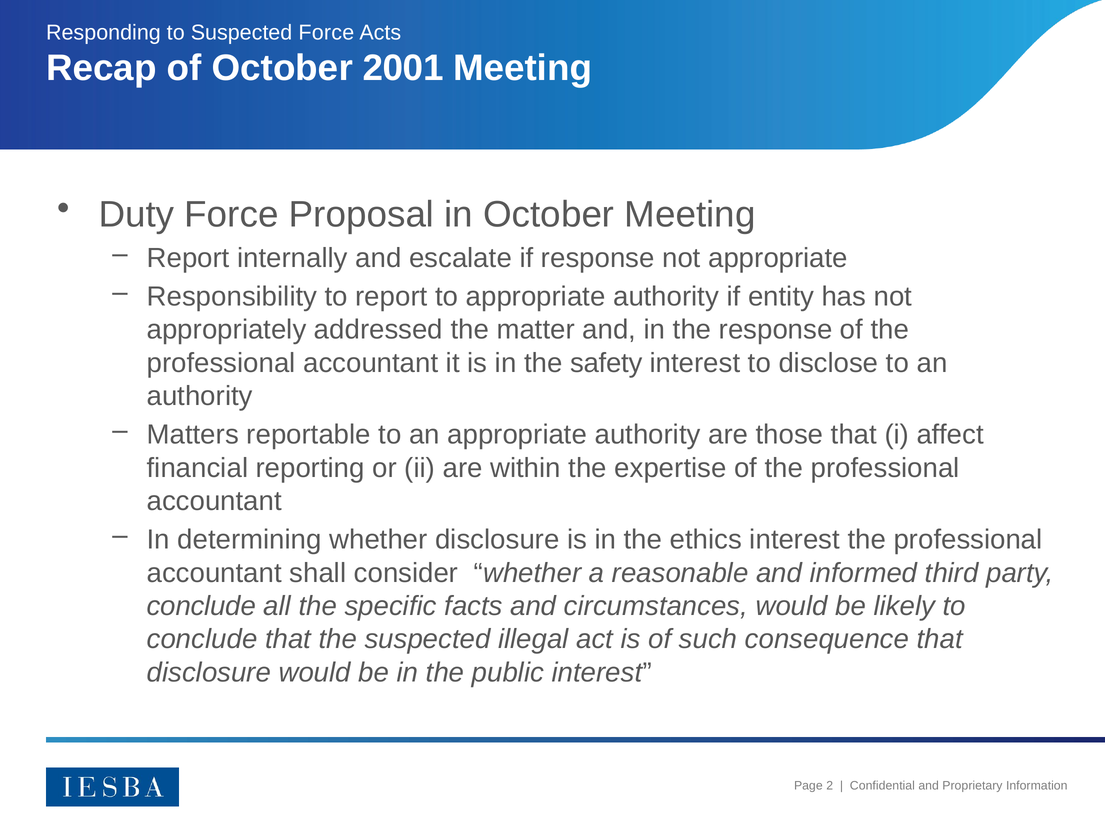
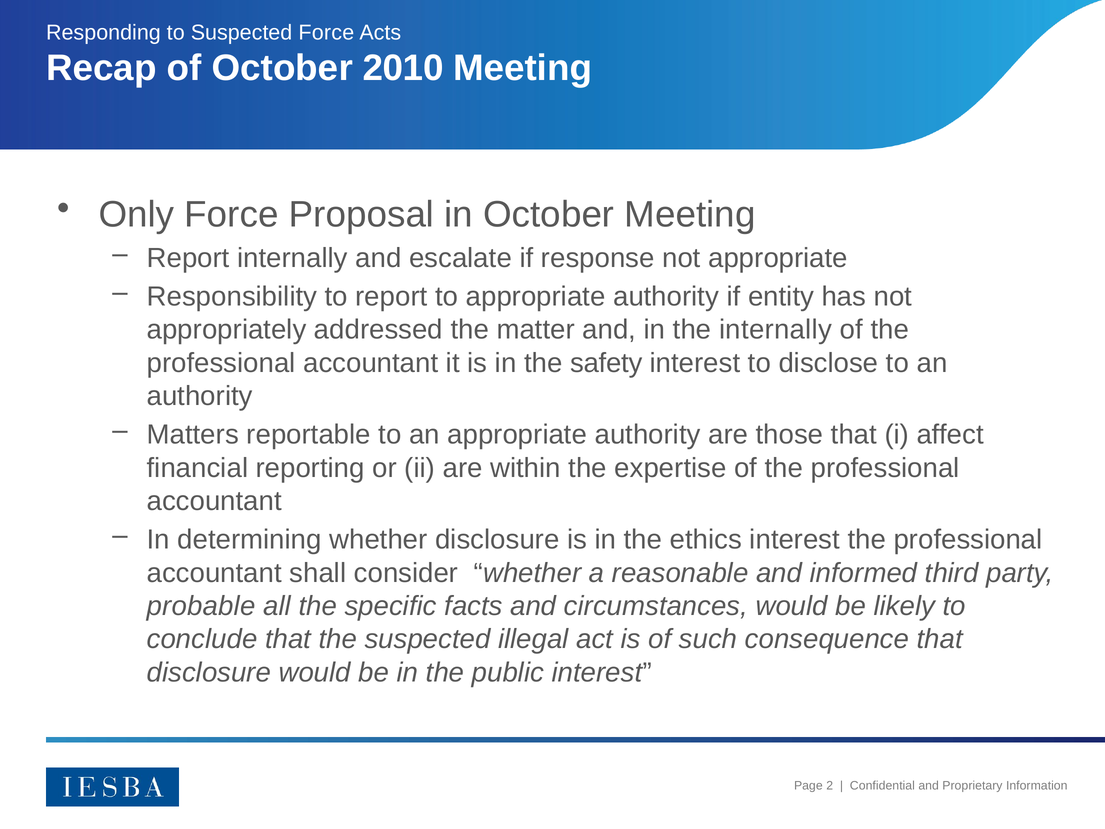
2001: 2001 -> 2010
Duty: Duty -> Only
the response: response -> internally
conclude at (201, 606): conclude -> probable
